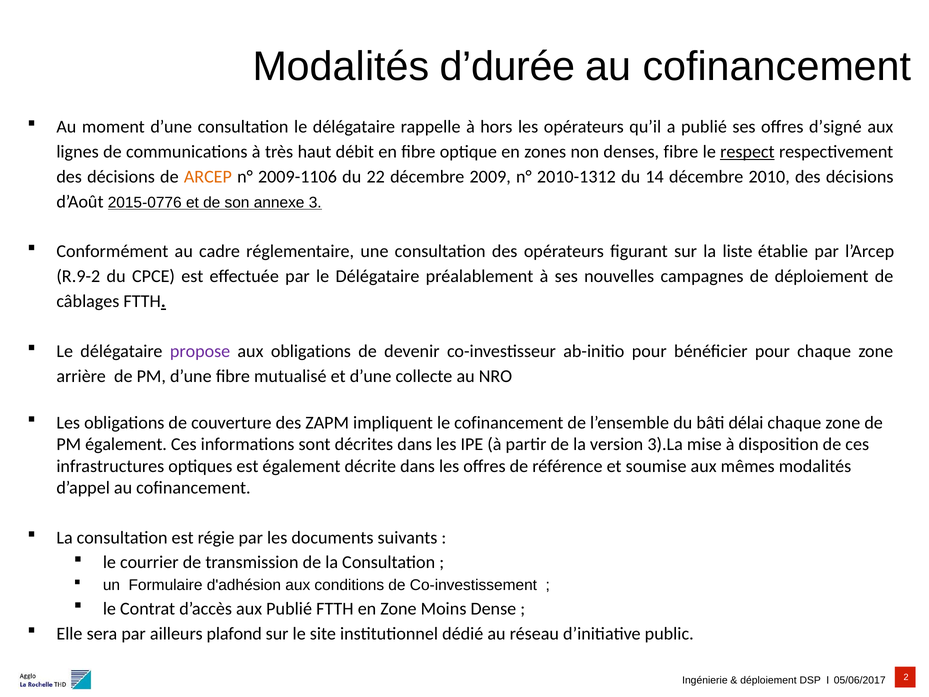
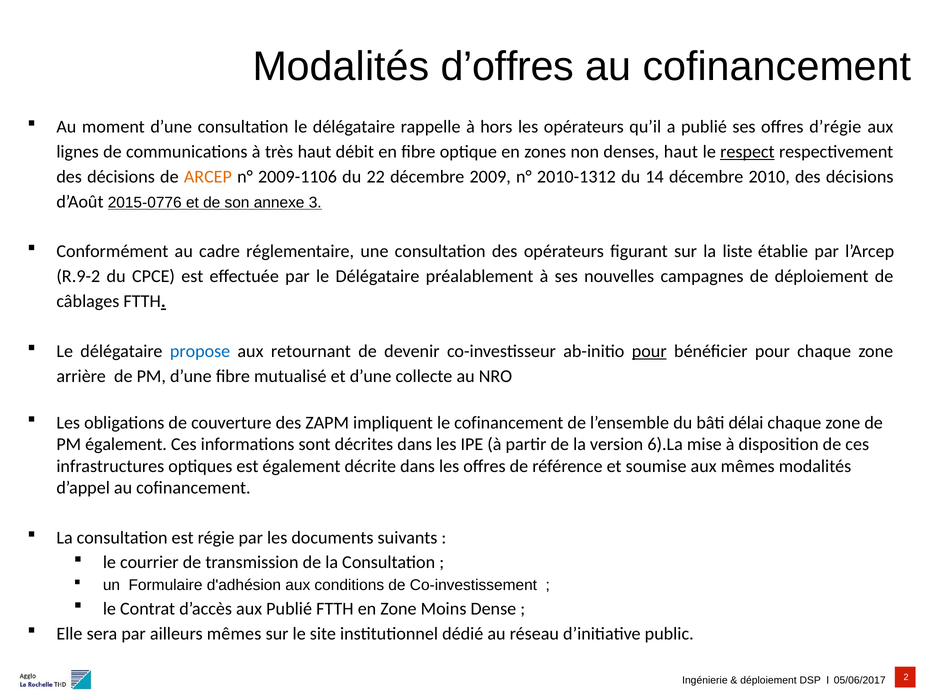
d’durée: d’durée -> d’offres
d’signé: d’signé -> d’régie
denses fibre: fibre -> haut
propose colour: purple -> blue
aux obligations: obligations -> retournant
pour at (649, 351) underline: none -> present
3).La: 3).La -> 6).La
ailleurs plafond: plafond -> mêmes
